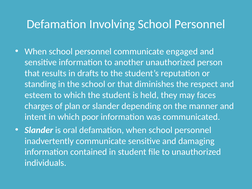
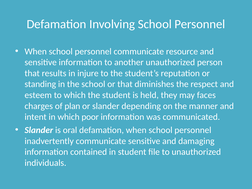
engaged: engaged -> resource
drafts: drafts -> injure
